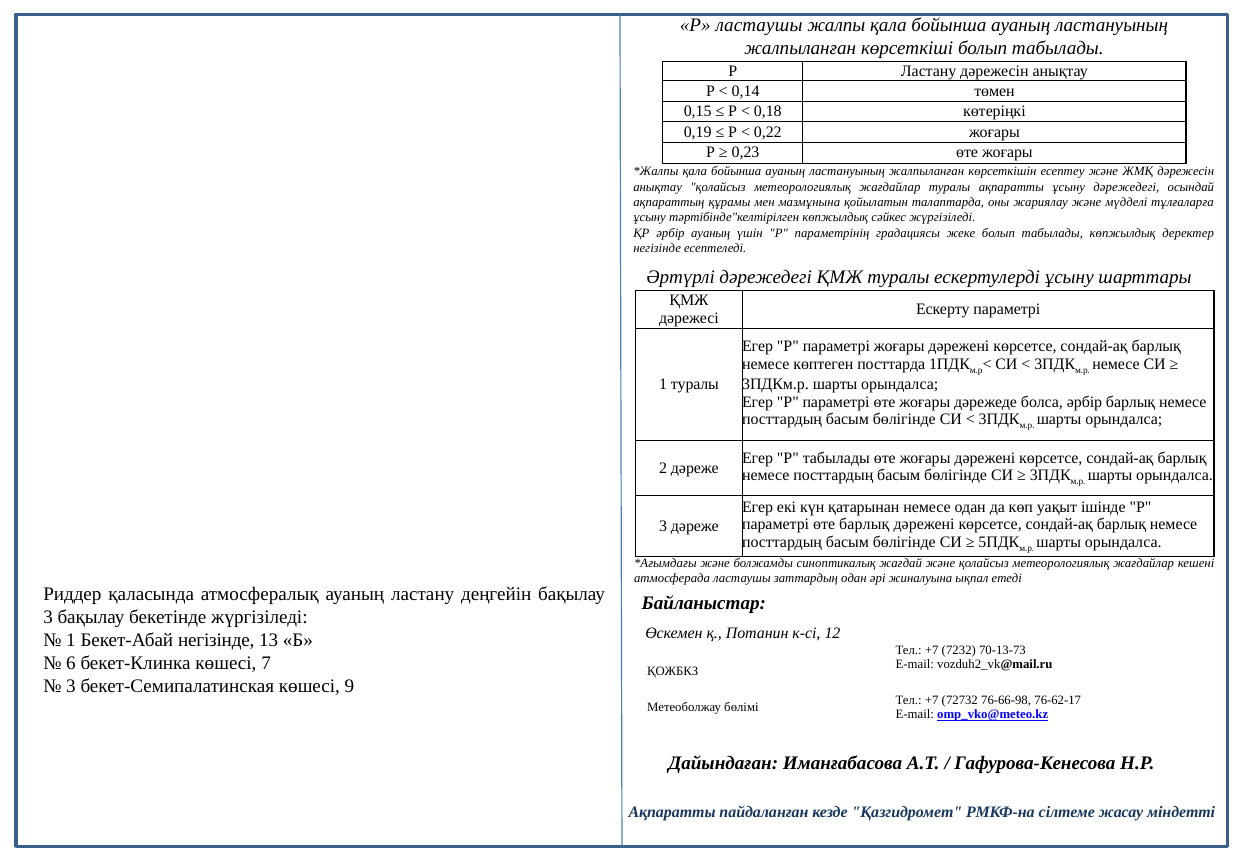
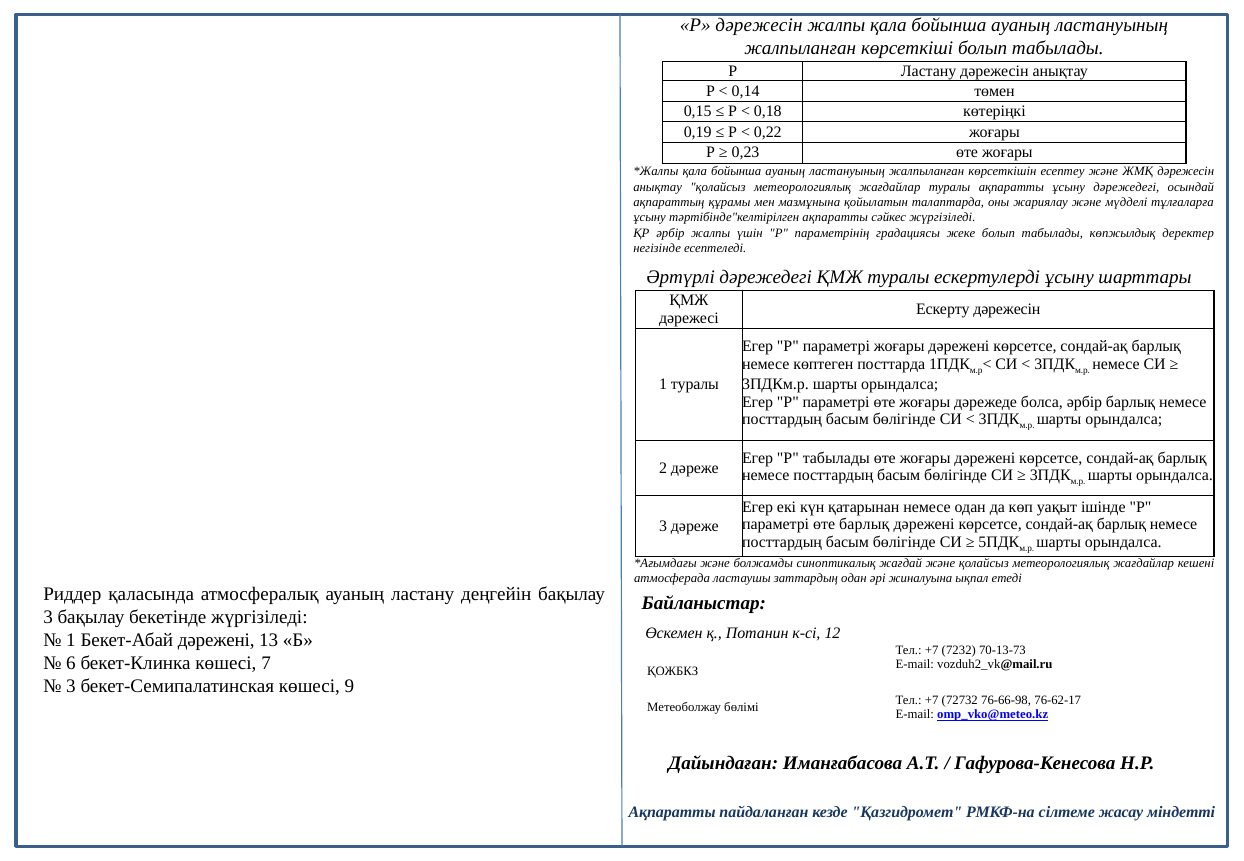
Р ластаушы: ластаушы -> дәрежесін
тәртібінде"келтірілген көпжылдық: көпжылдық -> ақпаратты
әрбір ауаның: ауаның -> жалпы
Ескерту параметрі: параметрі -> дәрежесін
Бекет-Абай негізінде: негізінде -> дәрежені
